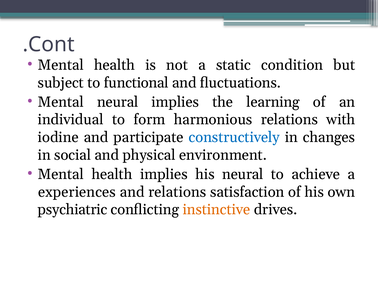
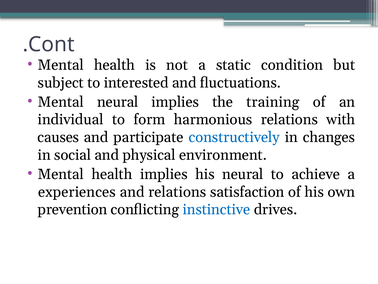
functional: functional -> interested
learning: learning -> training
iodine: iodine -> causes
psychiatric: psychiatric -> prevention
instinctive colour: orange -> blue
